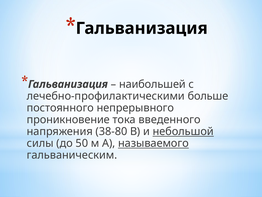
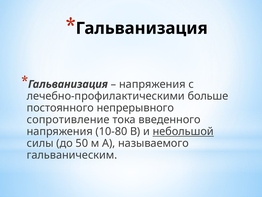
наибольшей at (152, 84): наибольшей -> напряжения
проникновение: проникновение -> сопротивление
38-80: 38-80 -> 10-80
называемого underline: present -> none
